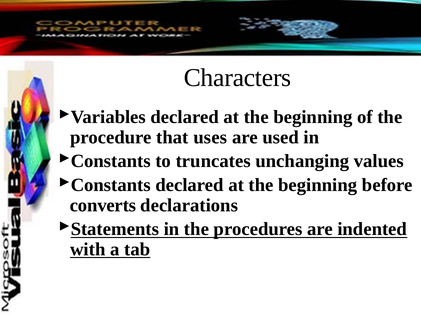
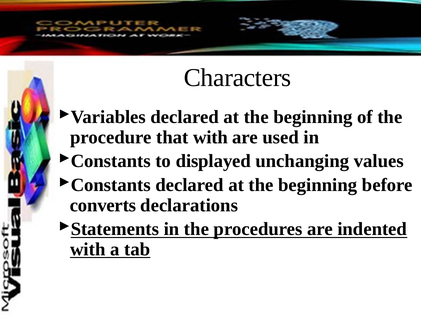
that uses: uses -> with
truncates: truncates -> displayed
